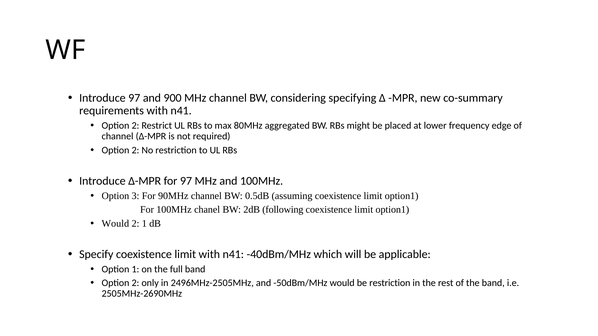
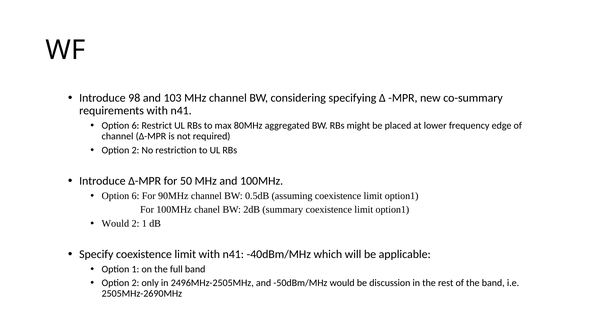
Introduce 97: 97 -> 98
900: 900 -> 103
2 at (135, 126): 2 -> 6
for 97: 97 -> 50
3 at (136, 196): 3 -> 6
following: following -> summary
be restriction: restriction -> discussion
